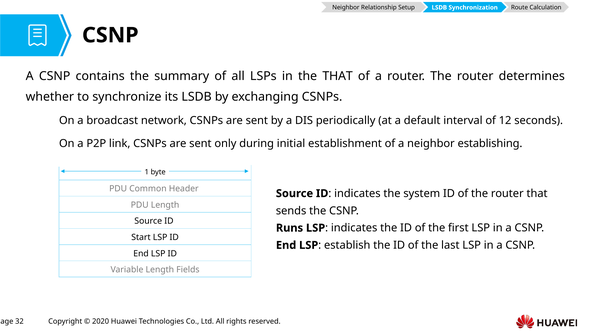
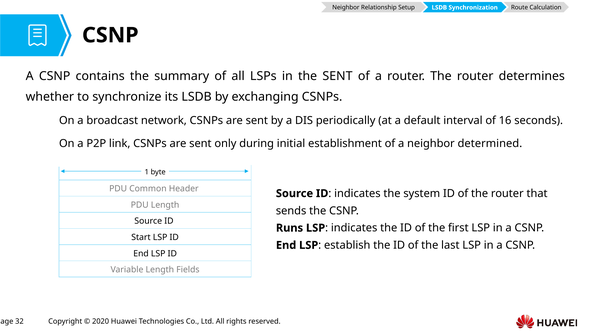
the THAT: THAT -> SENT
12: 12 -> 16
establishing: establishing -> determined
